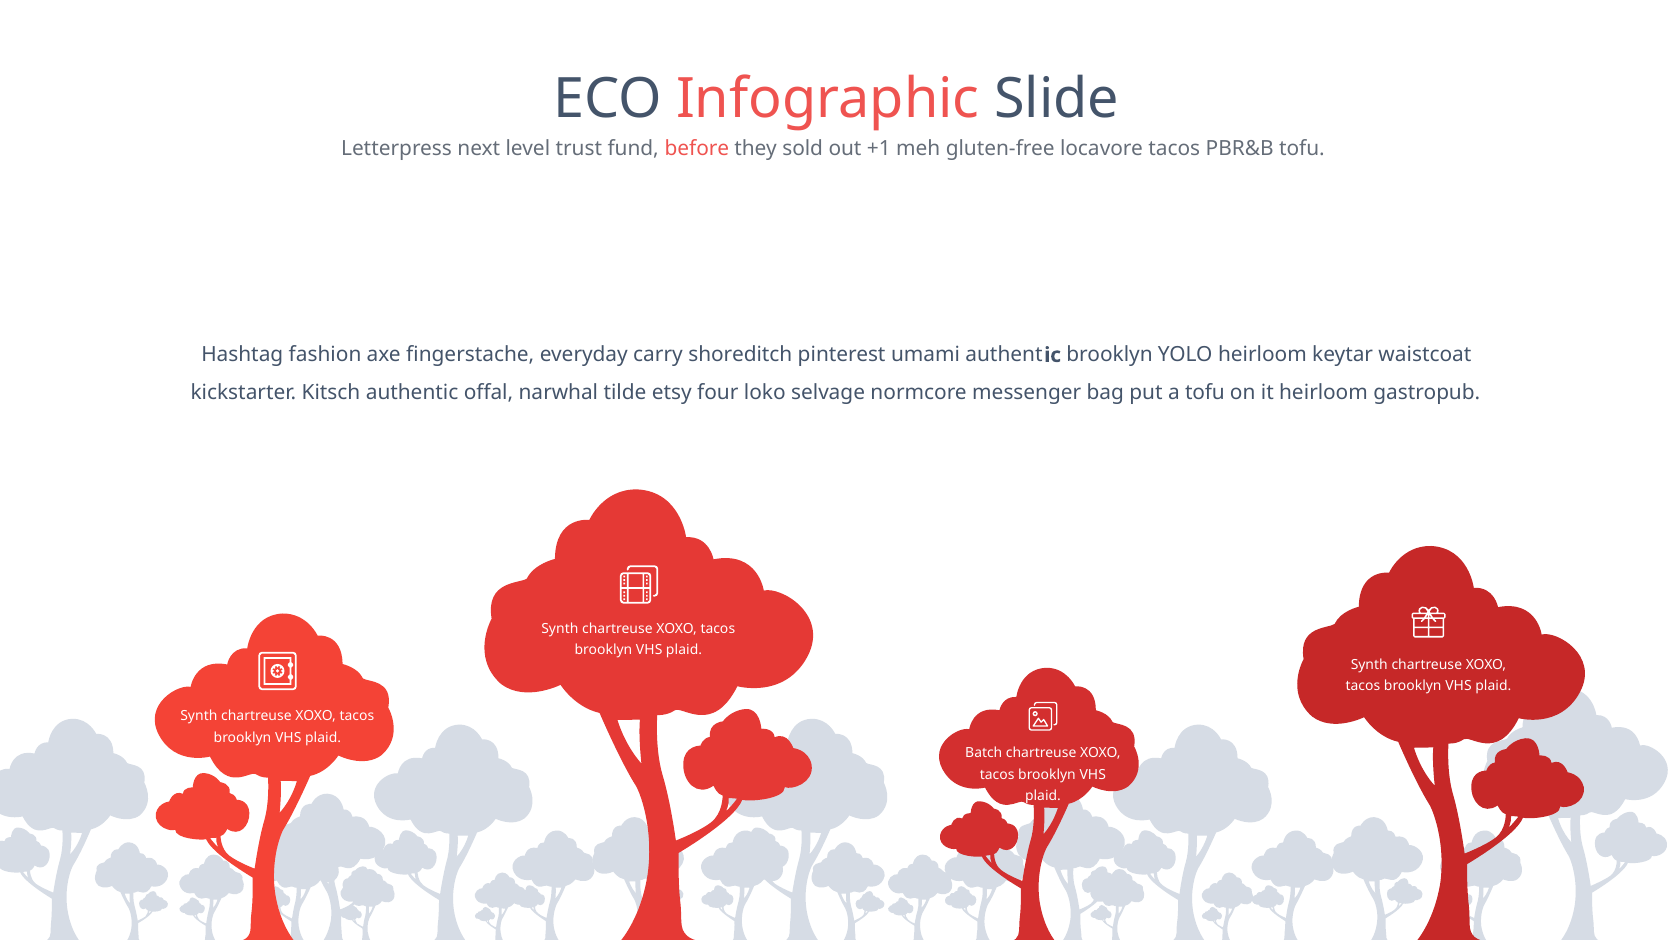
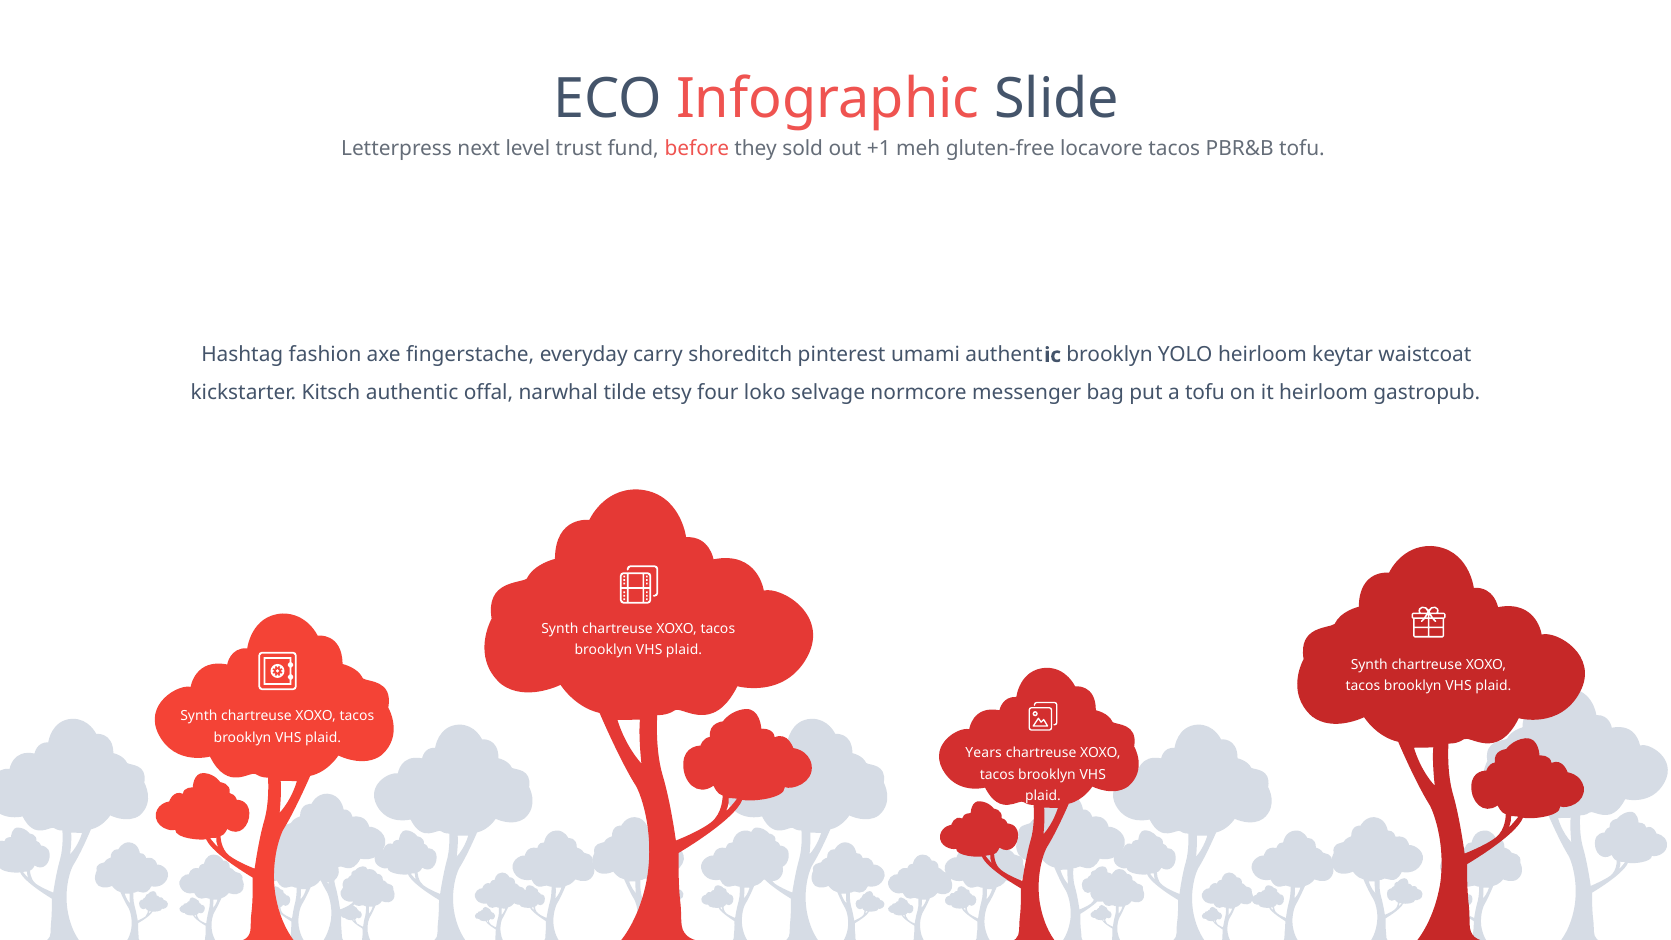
Batch: Batch -> Years
